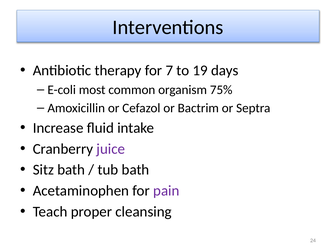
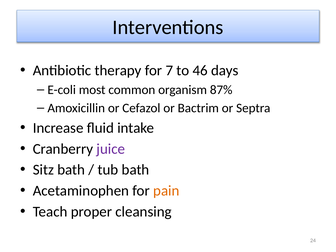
19: 19 -> 46
75%: 75% -> 87%
pain colour: purple -> orange
